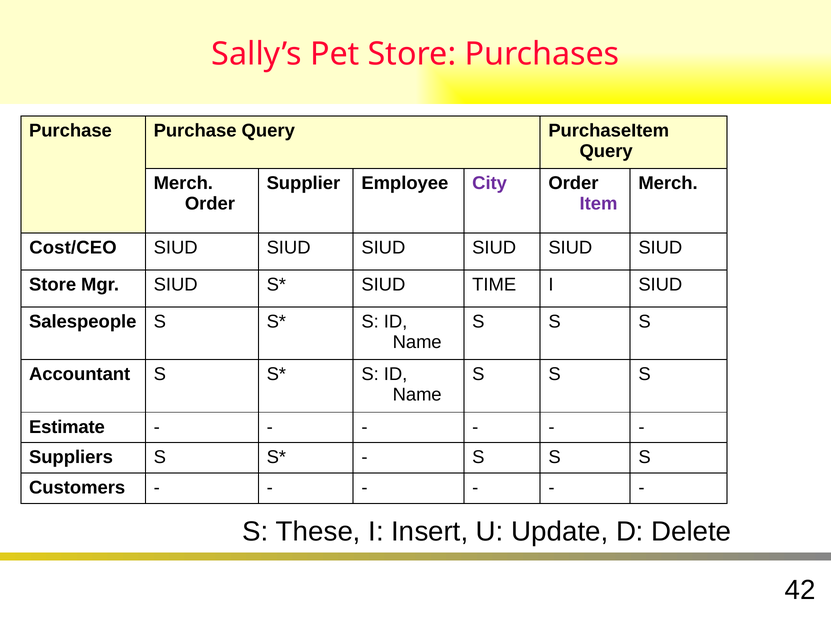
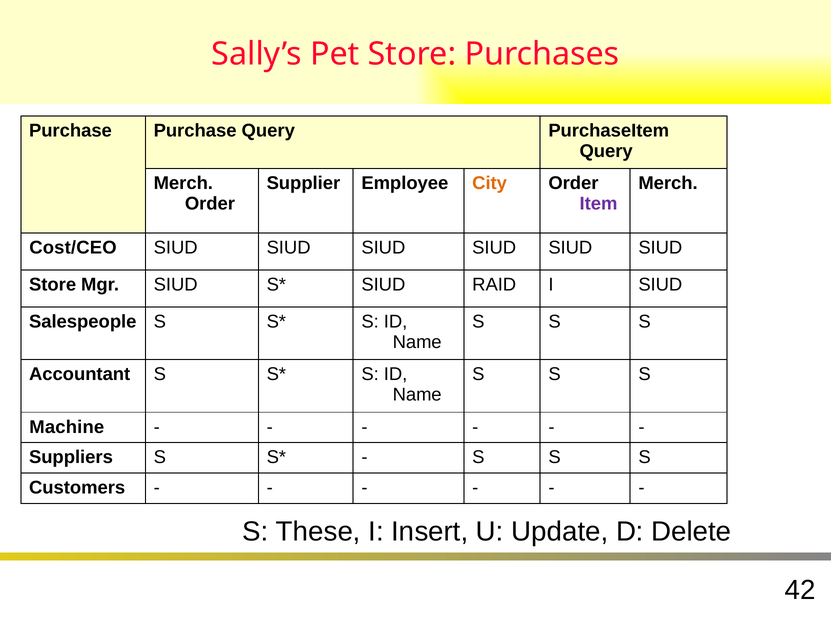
City colour: purple -> orange
TIME: TIME -> RAID
Estimate: Estimate -> Machine
